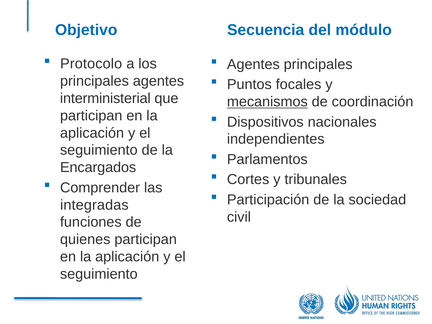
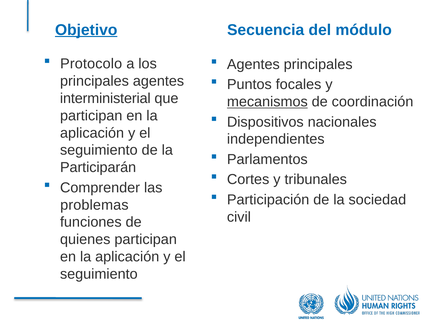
Objetivo underline: none -> present
Encargados: Encargados -> Participarán
integradas: integradas -> problemas
